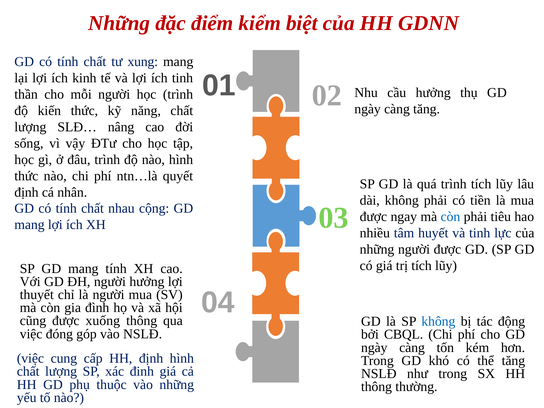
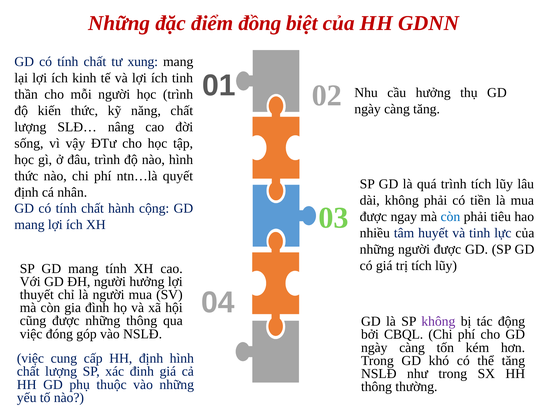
kiểm: kiểm -> đồng
nhau: nhau -> hành
được xuống: xuống -> những
không at (438, 321) colour: blue -> purple
